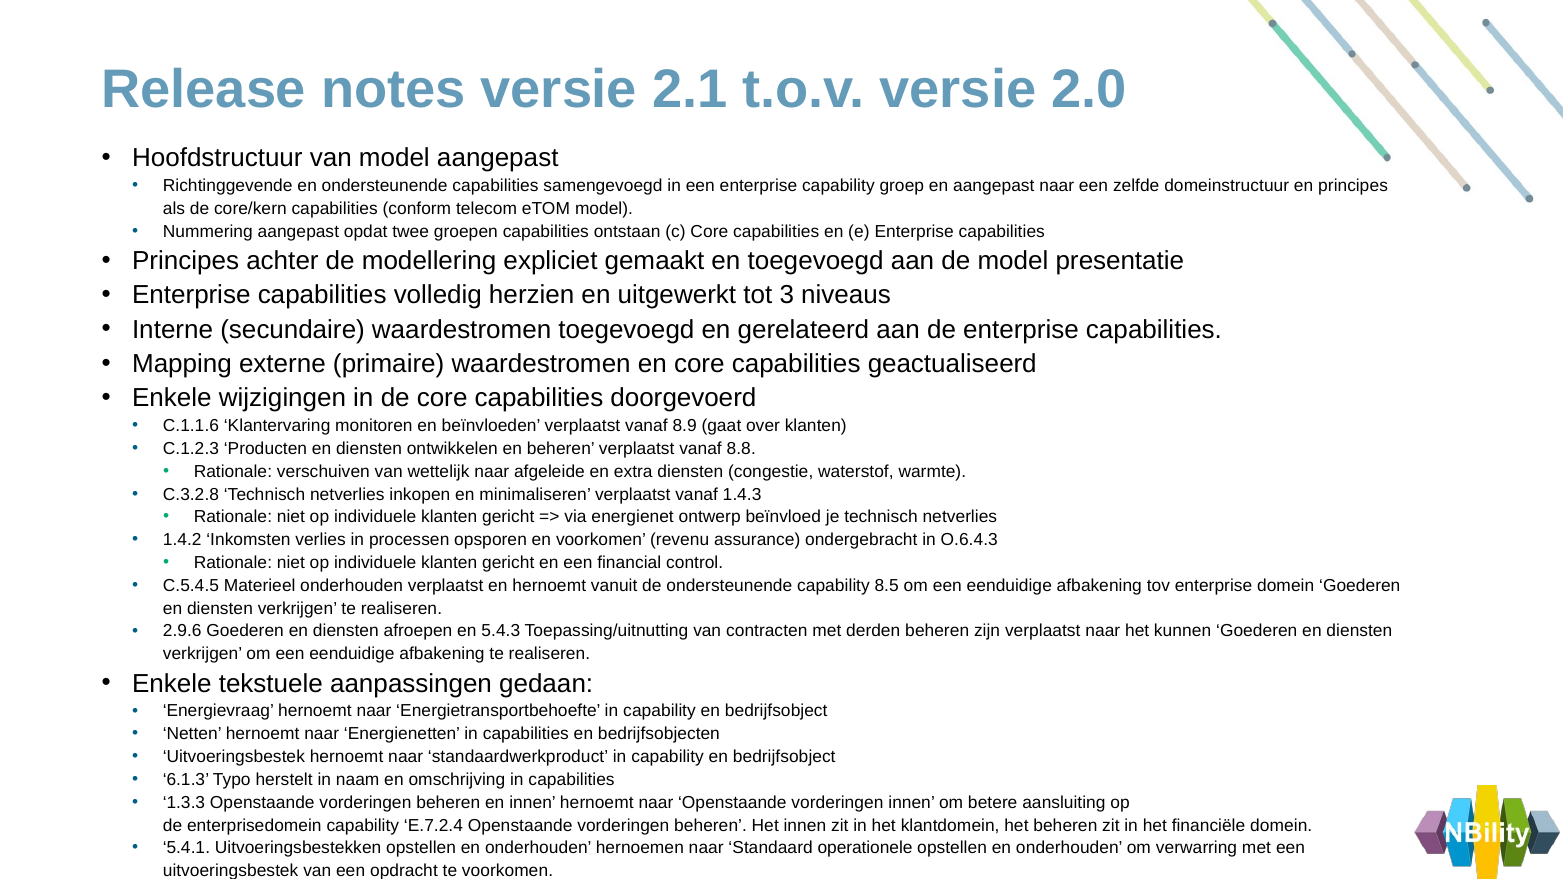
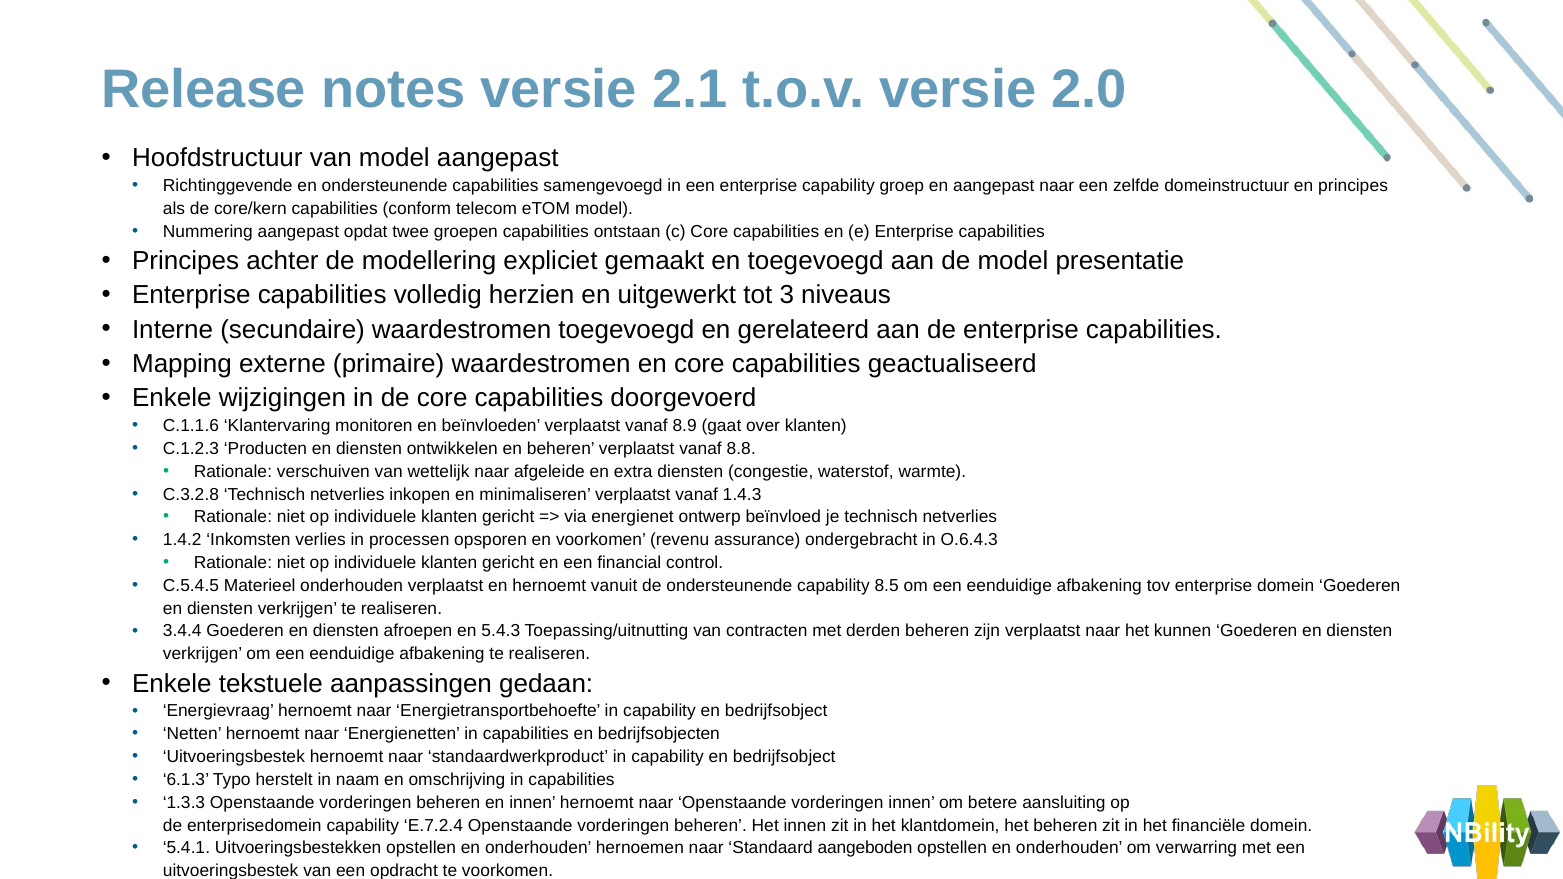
2.9.6: 2.9.6 -> 3.4.4
operationele: operationele -> aangeboden
